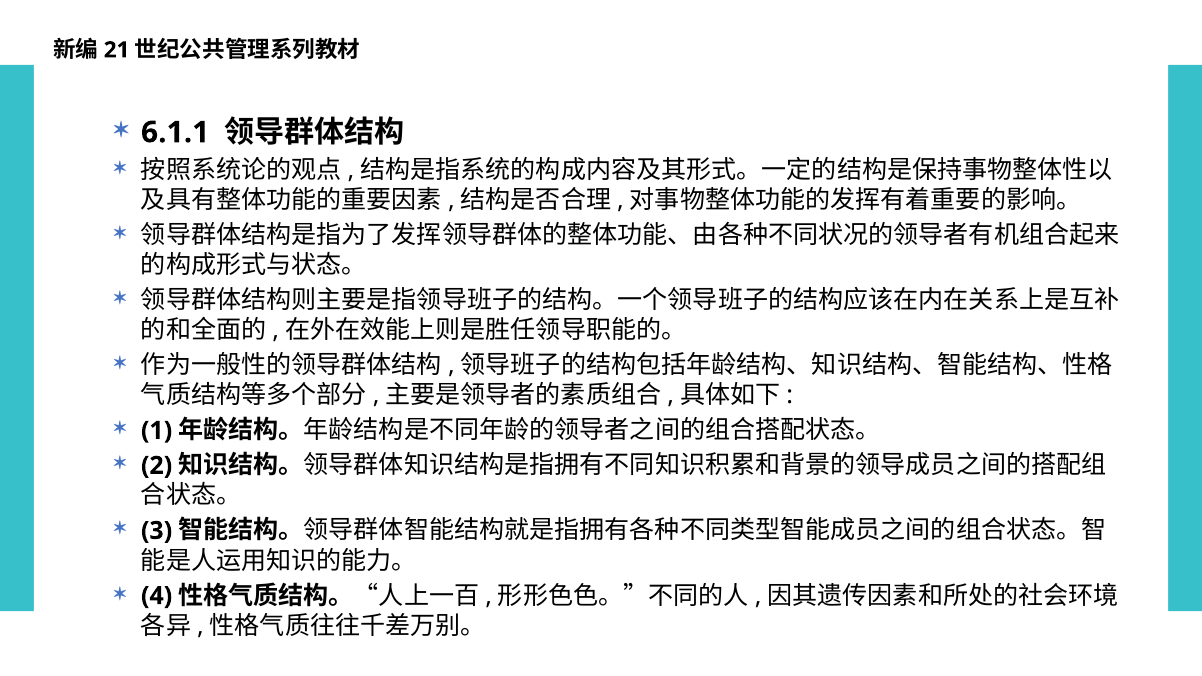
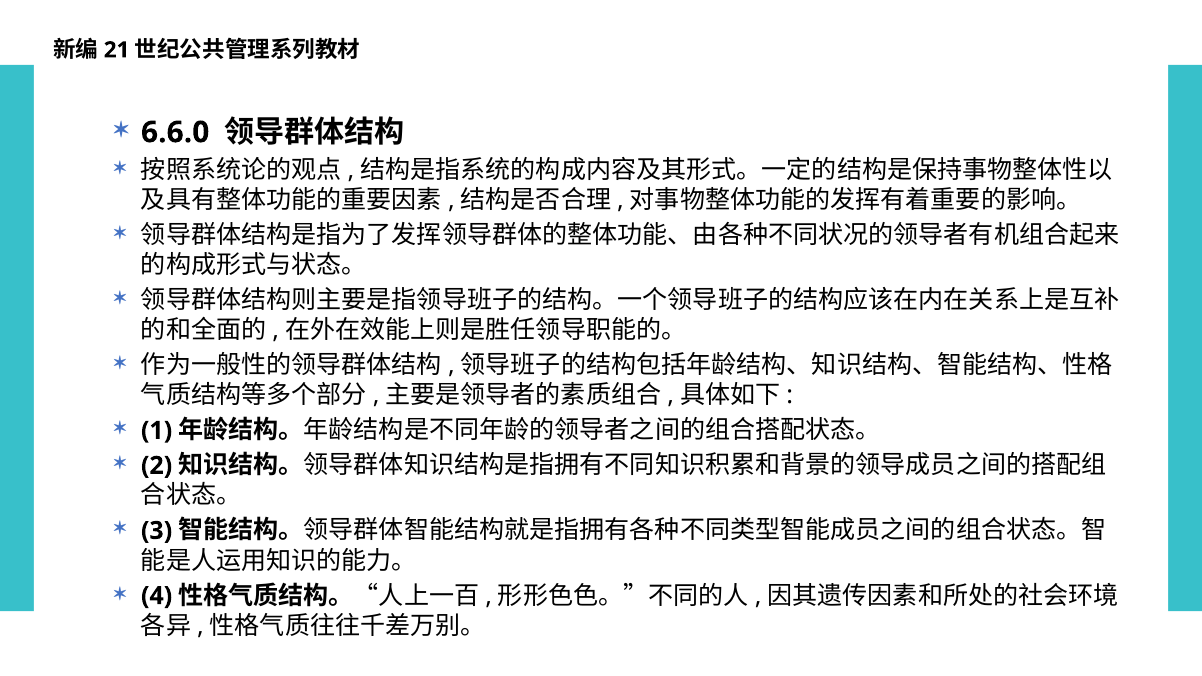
6.1.1: 6.1.1 -> 6.6.0
